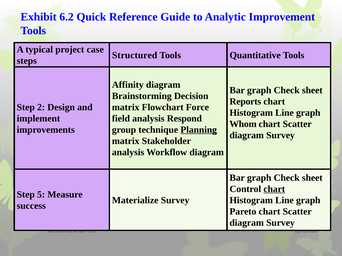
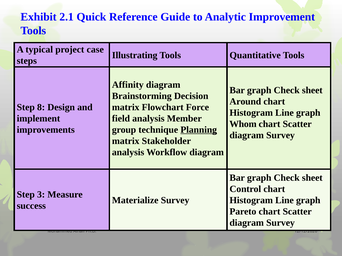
6.2: 6.2 -> 2.1
Structured: Structured -> Illustrating
Reports: Reports -> Around
2: 2 -> 8
Respond: Respond -> Member
chart at (274, 189) underline: present -> none
5: 5 -> 3
